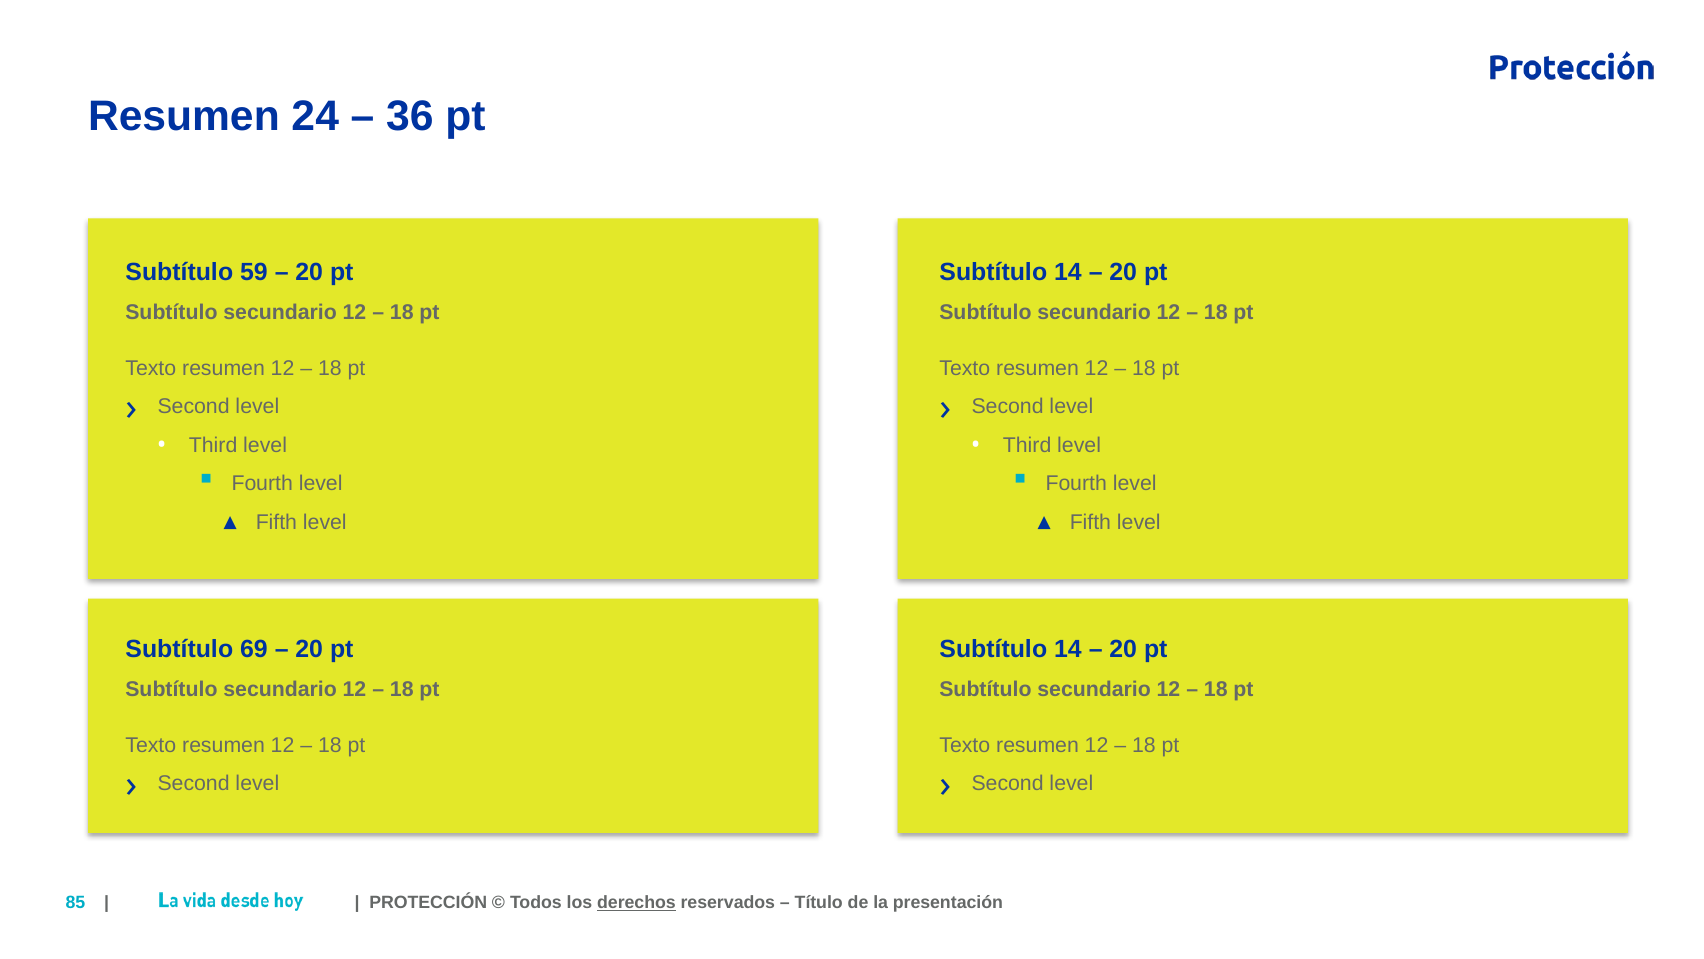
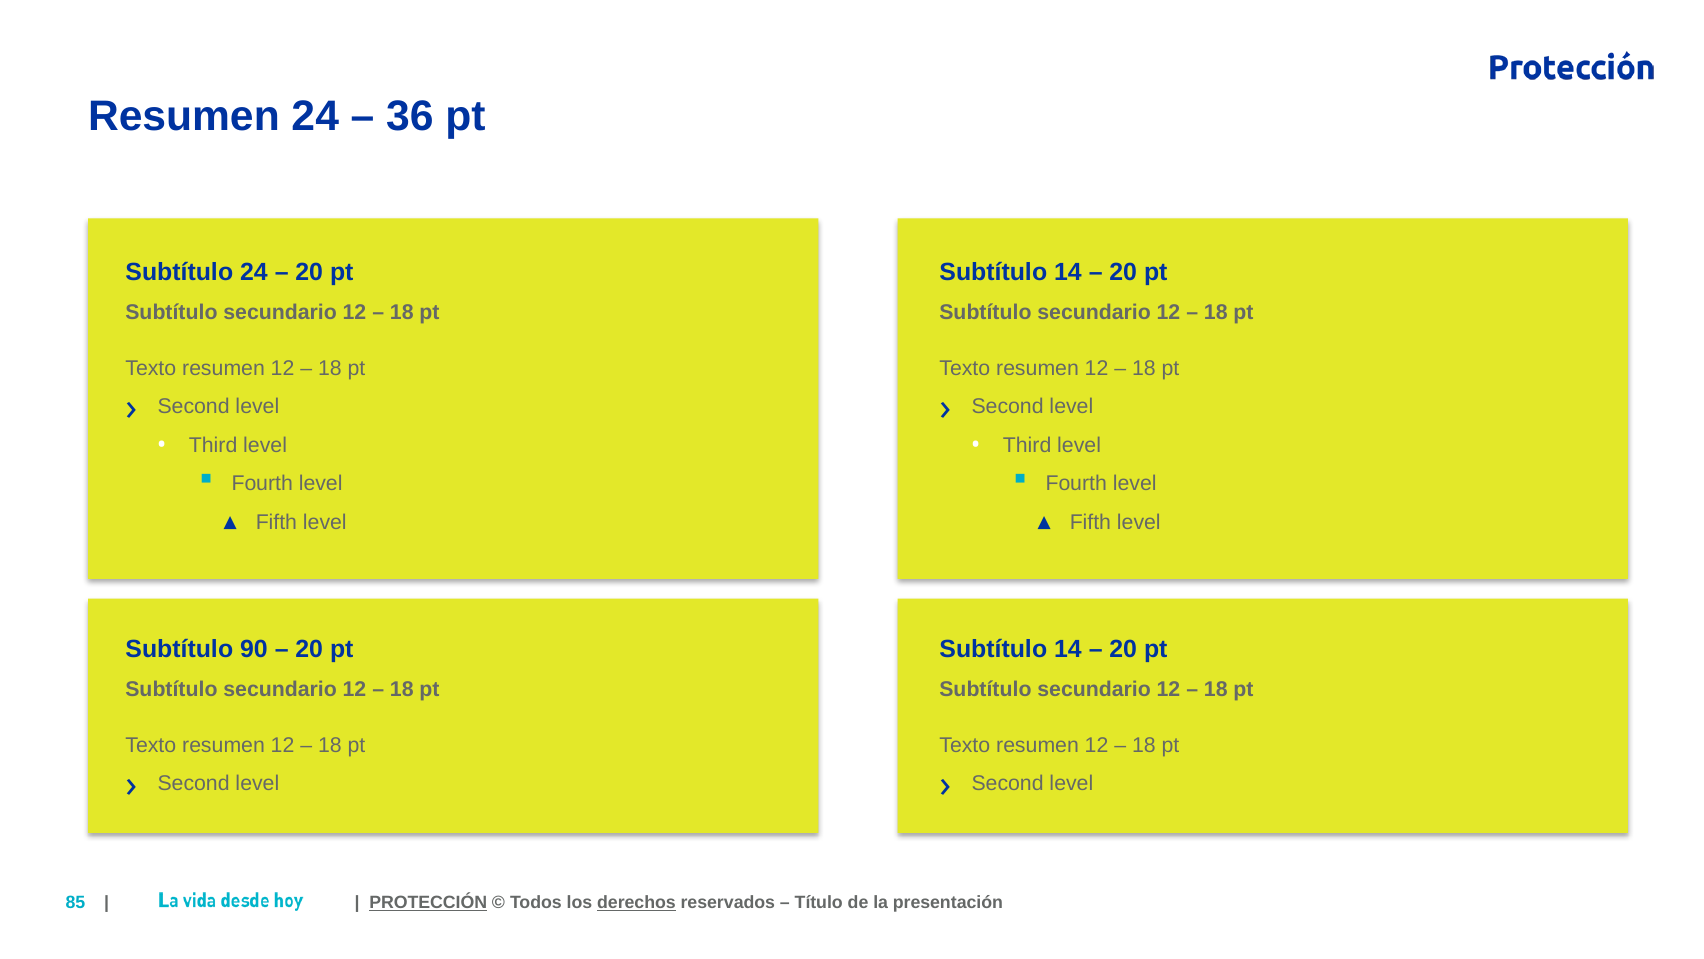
Subtítulo 59: 59 -> 24
69: 69 -> 90
PROTECCIÓN underline: none -> present
